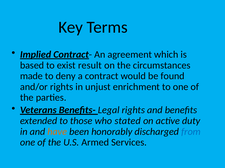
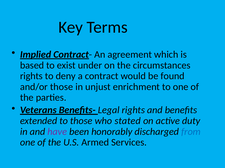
result: result -> under
made at (31, 76): made -> rights
and/or rights: rights -> those
have colour: orange -> purple
